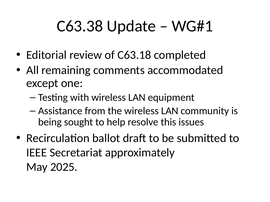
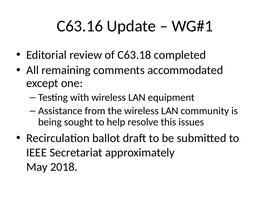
C63.38: C63.38 -> C63.16
2025: 2025 -> 2018
